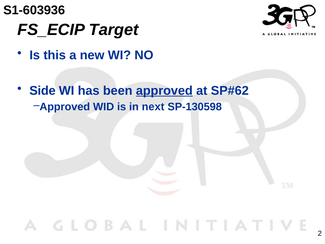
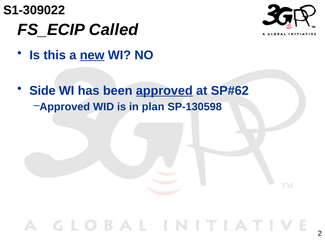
S1-603936: S1-603936 -> S1-309022
Target: Target -> Called
new underline: none -> present
next: next -> plan
